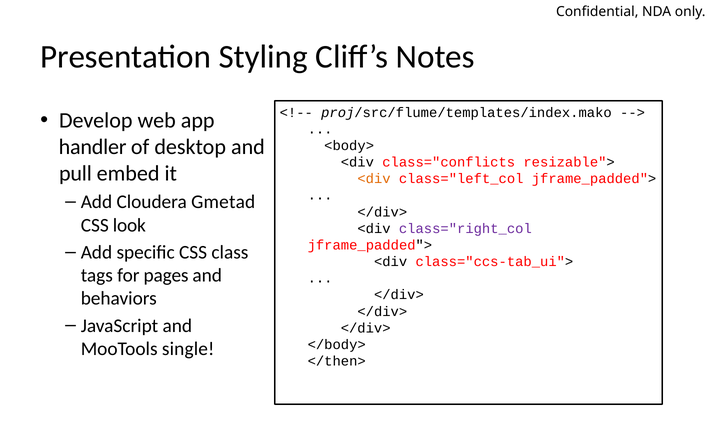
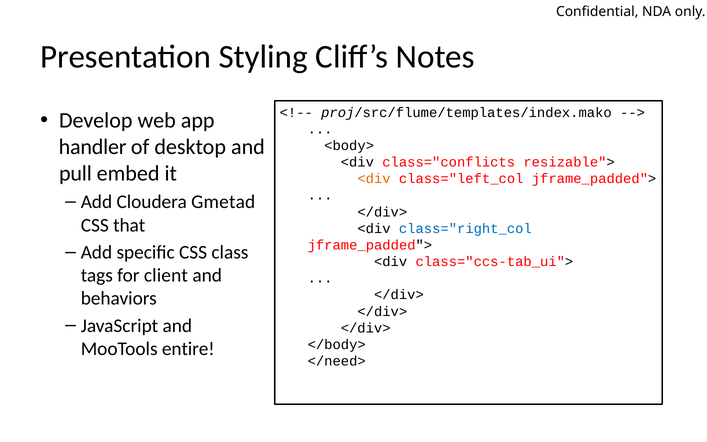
look: look -> that
class="right_col colour: purple -> blue
pages: pages -> client
single: single -> entire
</then>: </then> -> </need>
